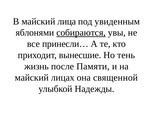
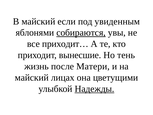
лица: лица -> если
принесли…: принесли… -> приходит…
Памяти: Памяти -> Матери
священной: священной -> цветущими
Надежды underline: none -> present
